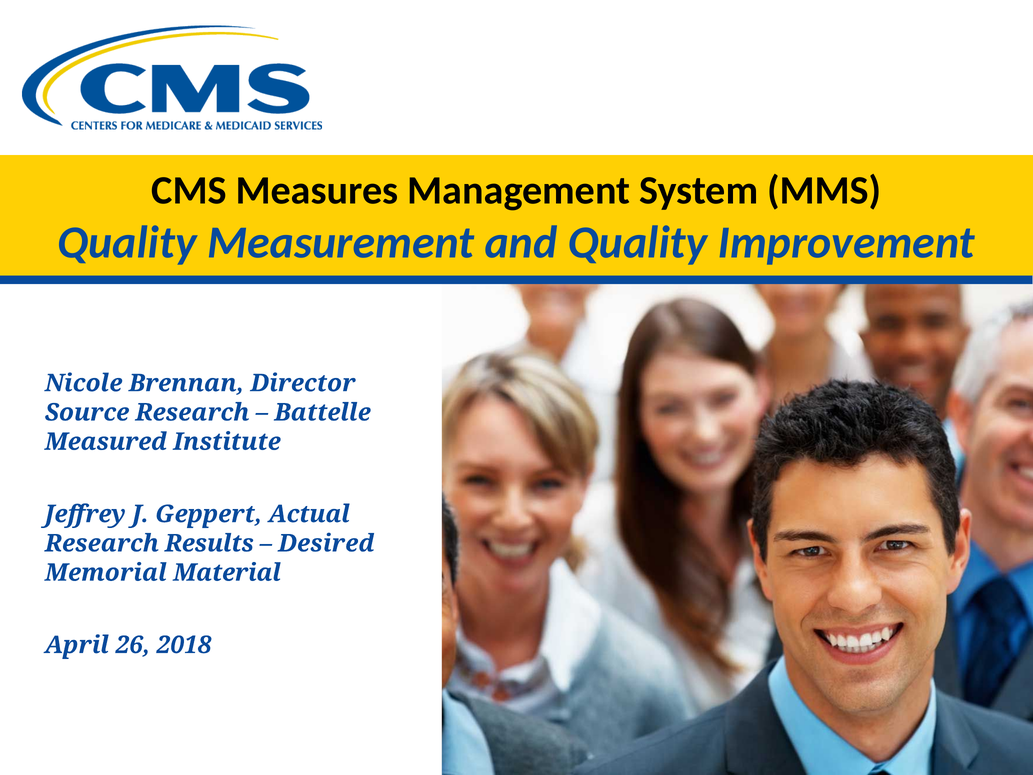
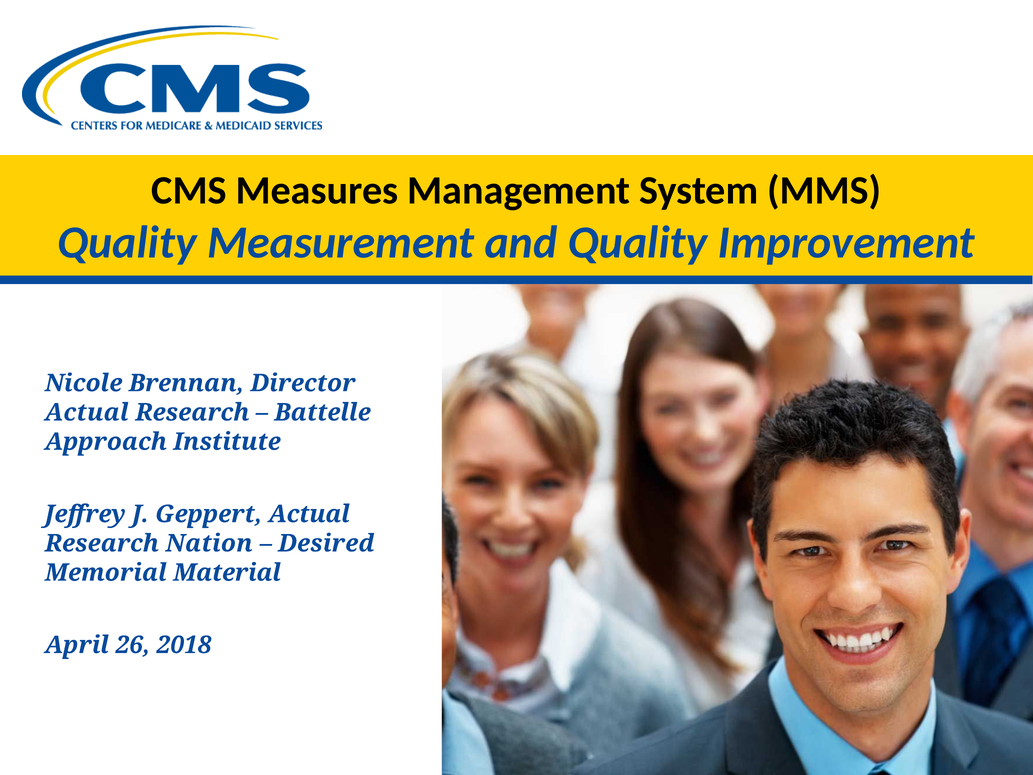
Source at (87, 412): Source -> Actual
Measured: Measured -> Approach
Results: Results -> Nation
